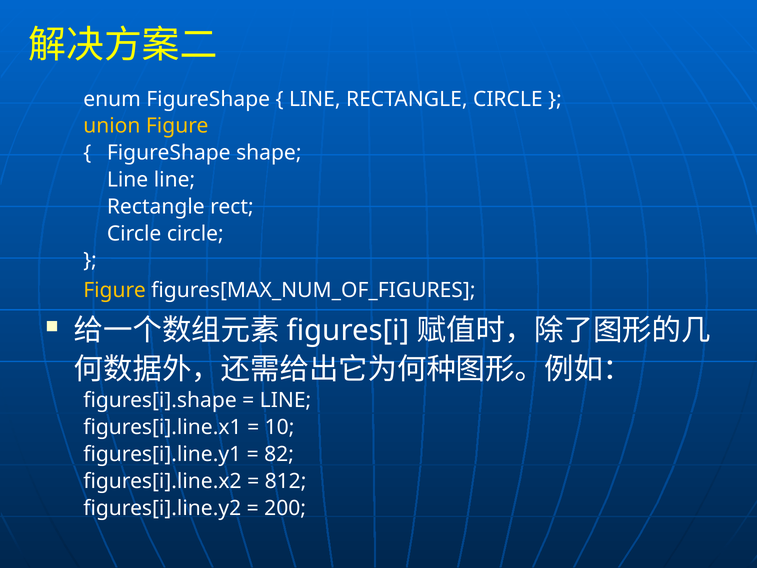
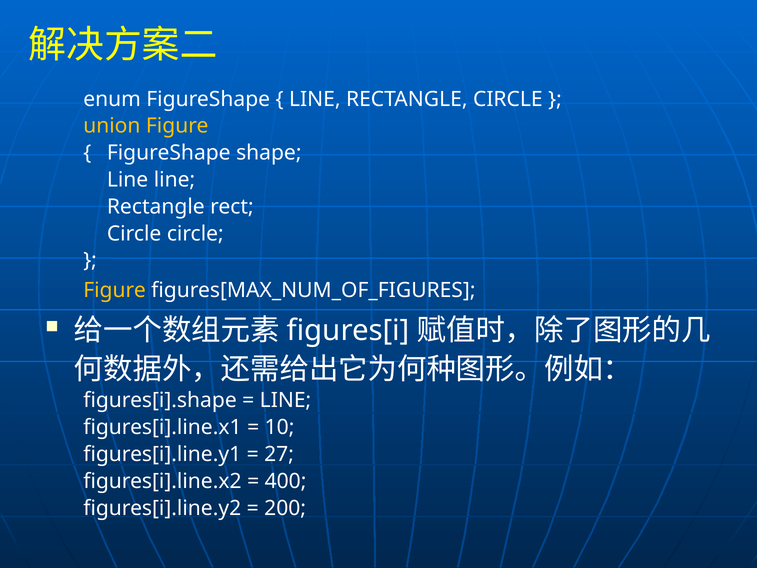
82: 82 -> 27
812: 812 -> 400
